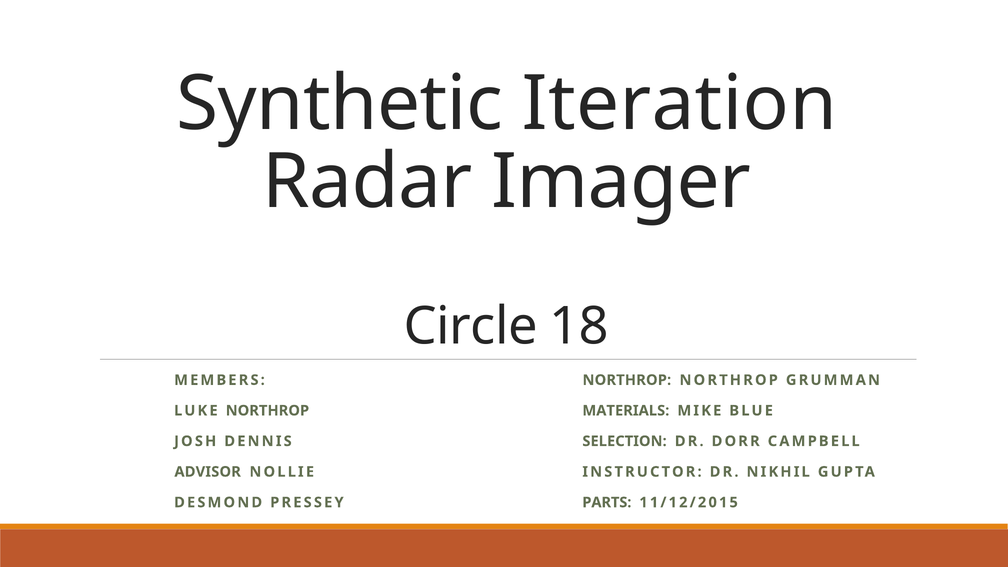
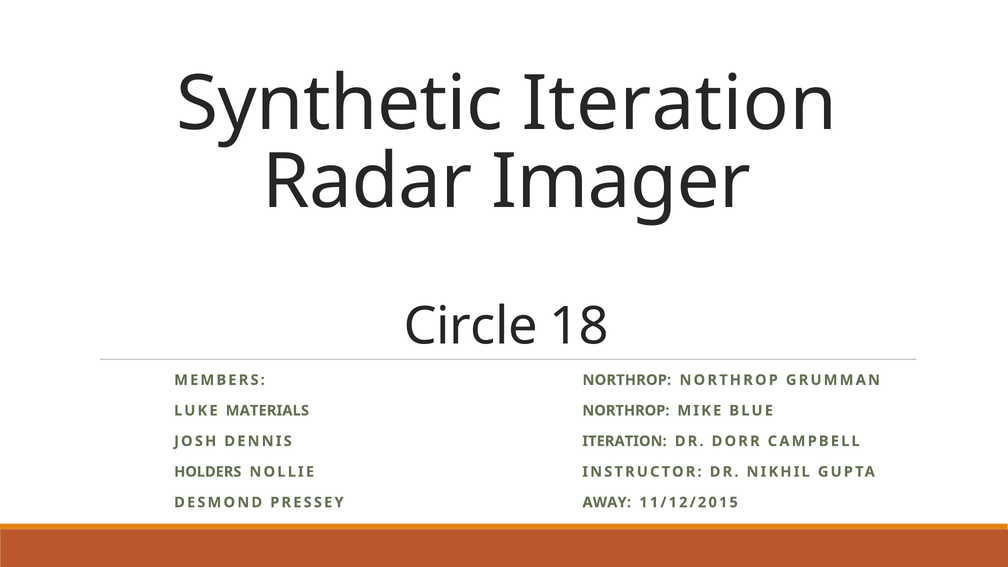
LUKE NORTHROP: NORTHROP -> MATERIALS
MATERIALS at (626, 411): MATERIALS -> NORTHROP
SELECTION at (625, 441): SELECTION -> ITERATION
ADVISOR: ADVISOR -> HOLDERS
PARTS: PARTS -> AWAY
